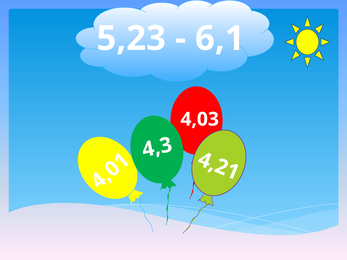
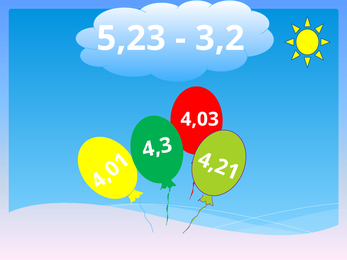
6,1: 6,1 -> 3,2
